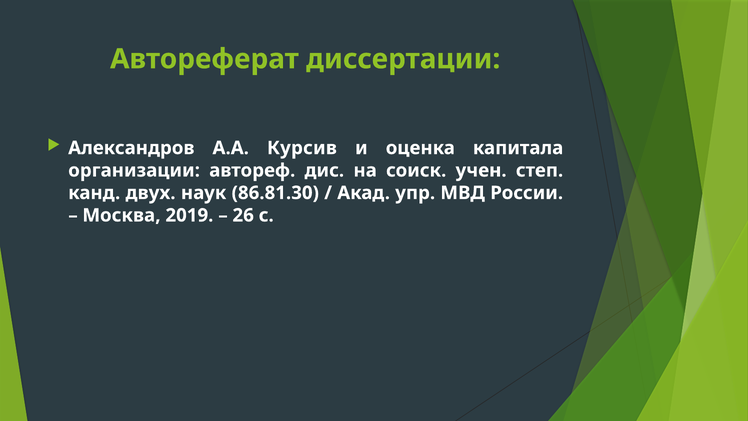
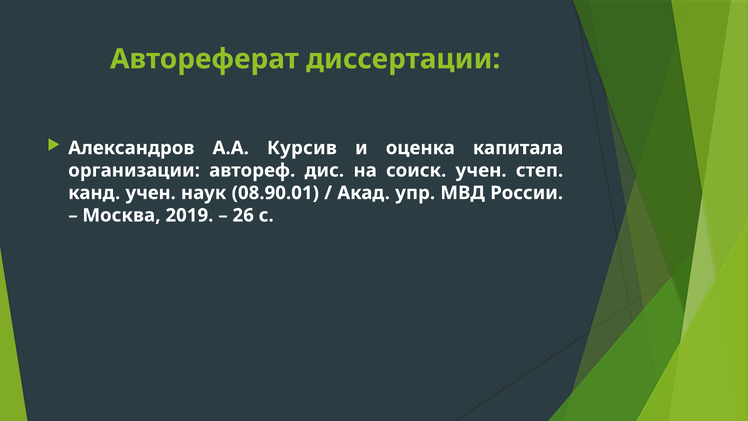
канд двух: двух -> учен
86.81.30: 86.81.30 -> 08.90.01
